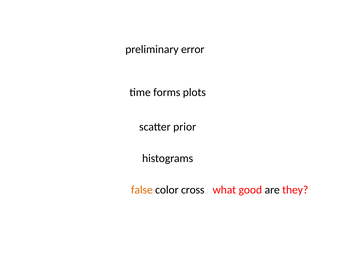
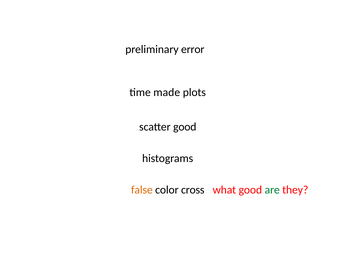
forms: forms -> made
scatter prior: prior -> good
are colour: black -> green
